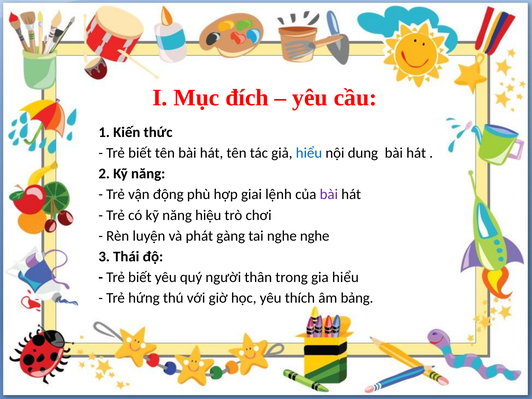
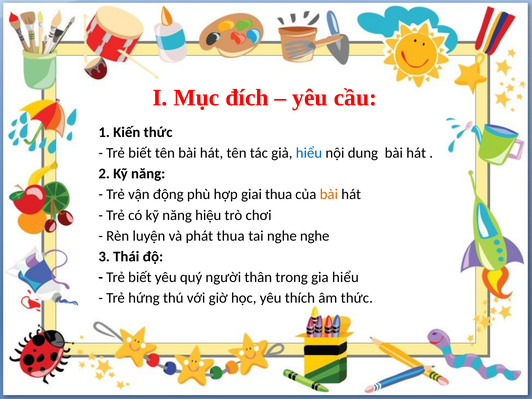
giai lệnh: lệnh -> thua
bài at (329, 194) colour: purple -> orange
phát gàng: gàng -> thua
âm bảng: bảng -> thức
